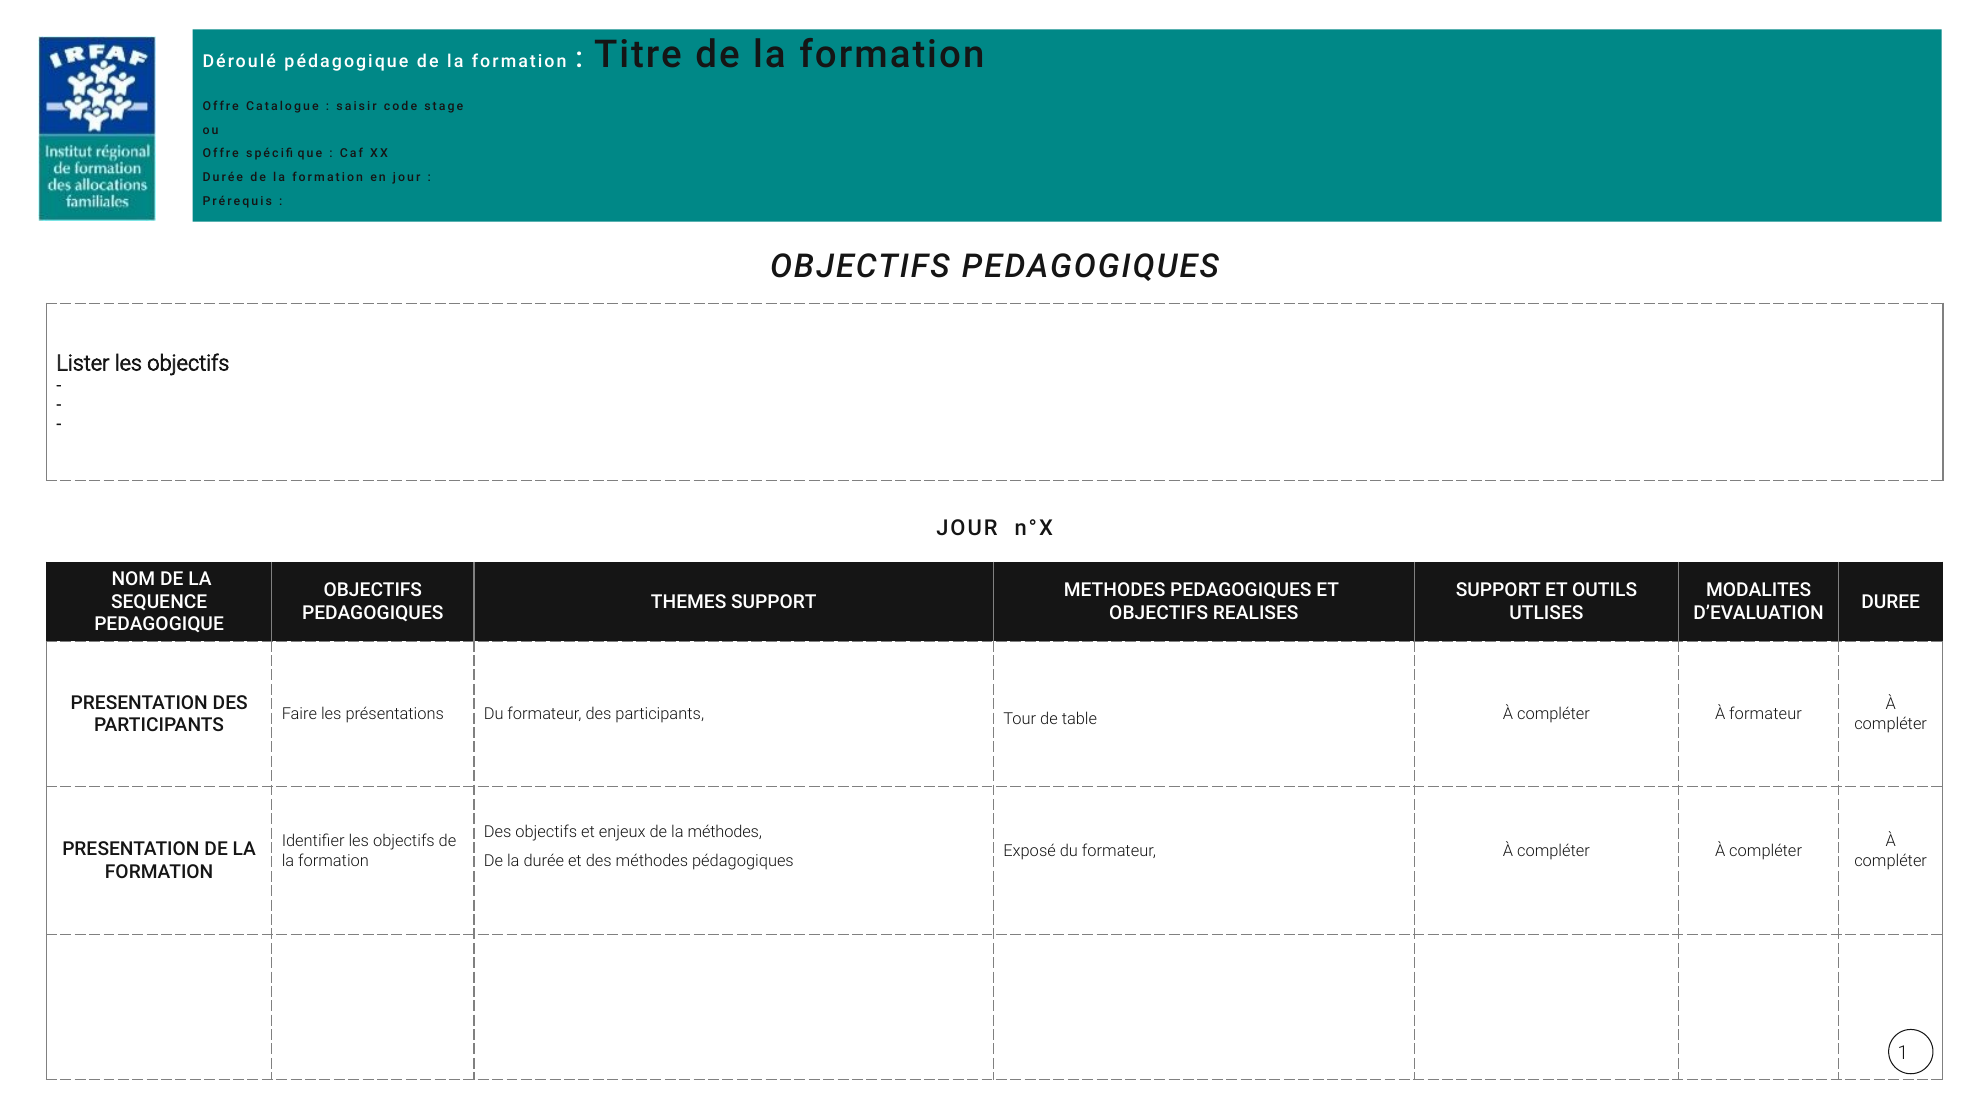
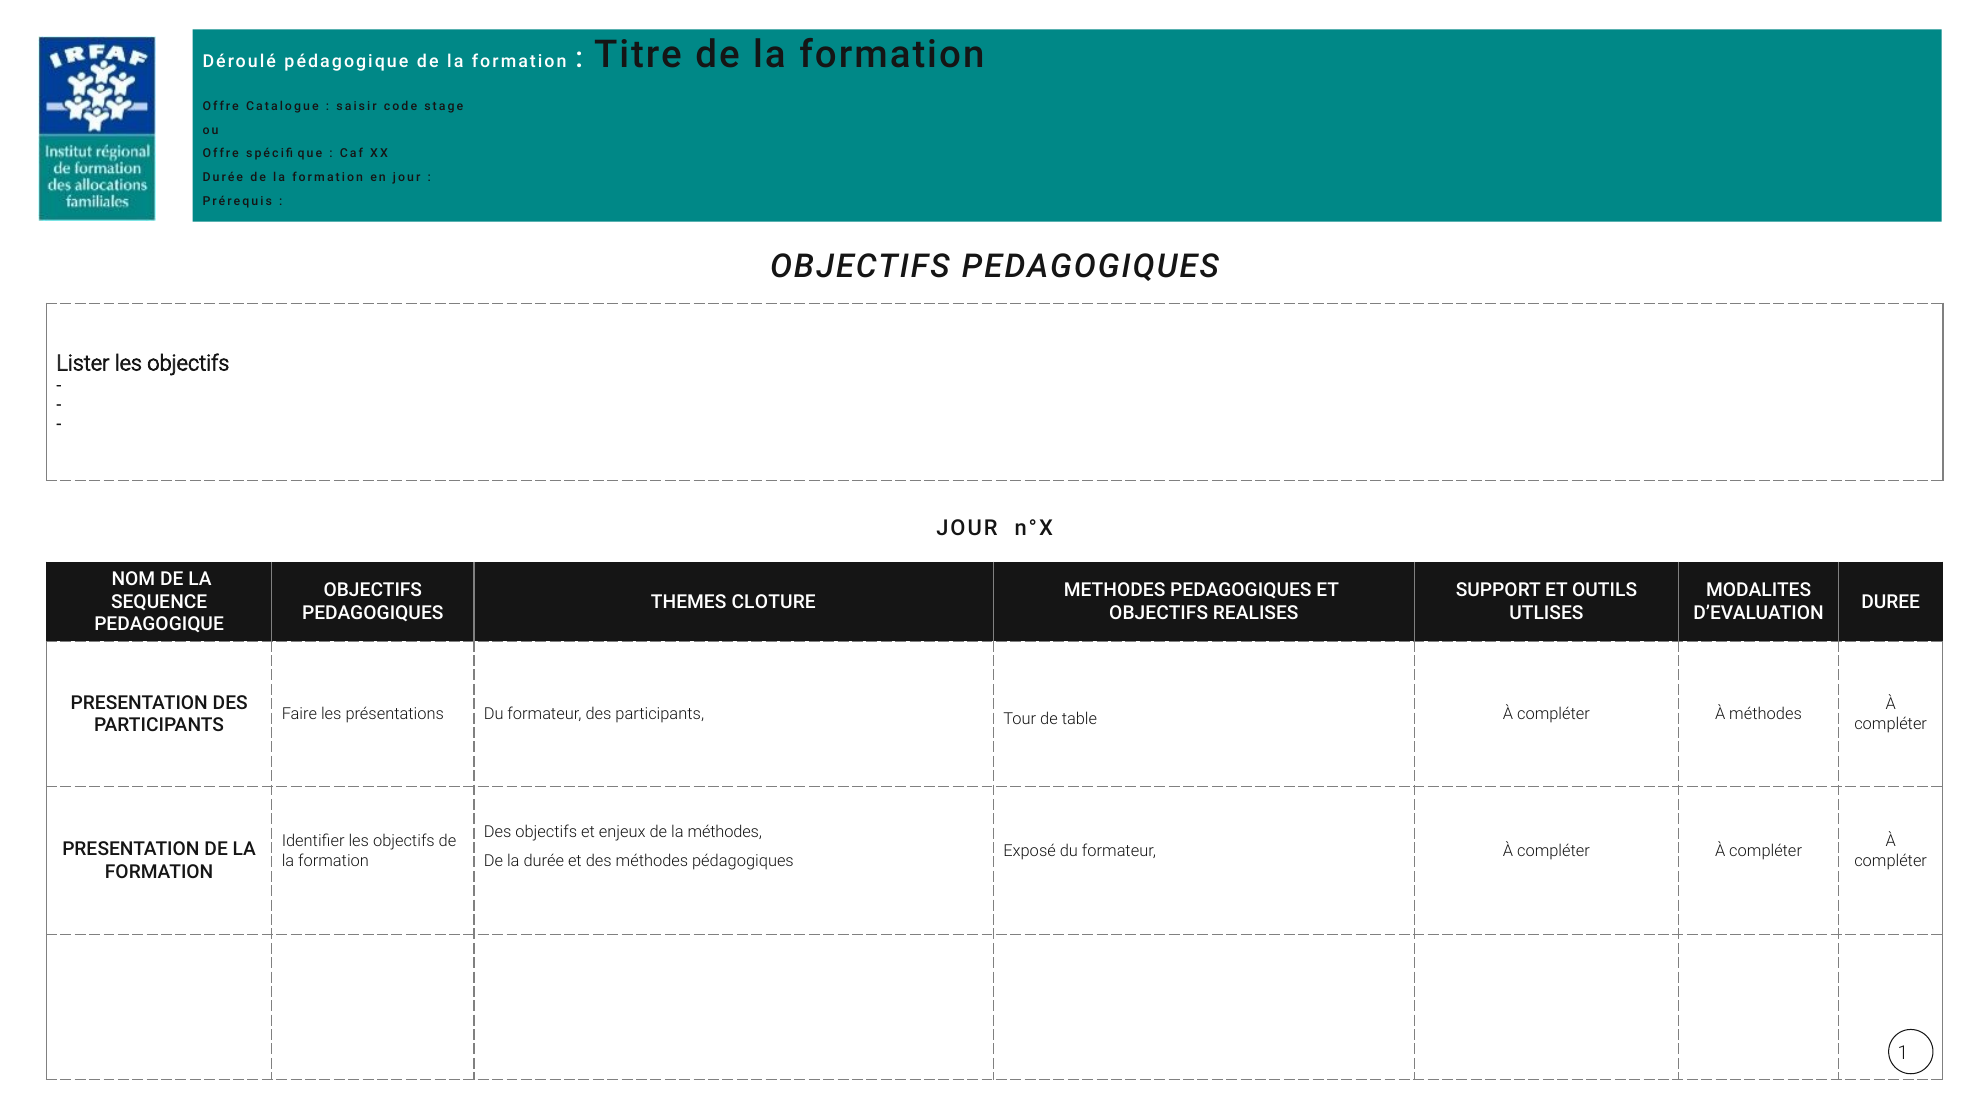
THEMES SUPPORT: SUPPORT -> CLOTURE
À formateur: formateur -> méthodes
